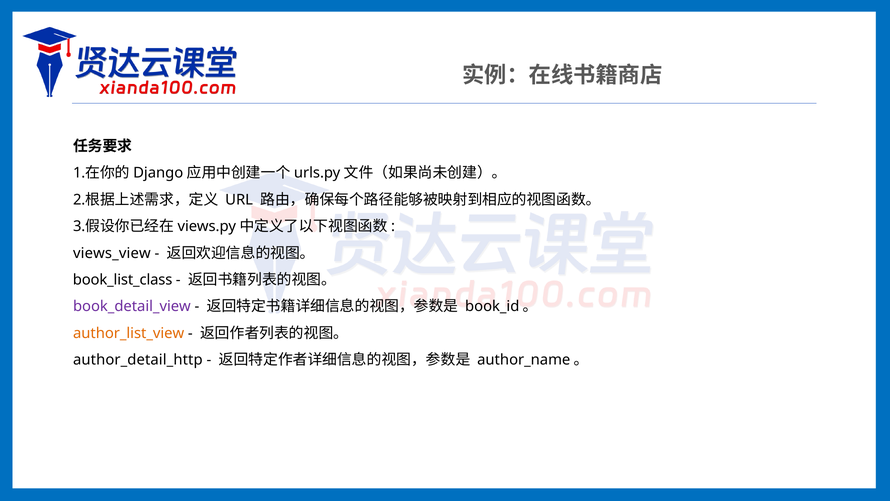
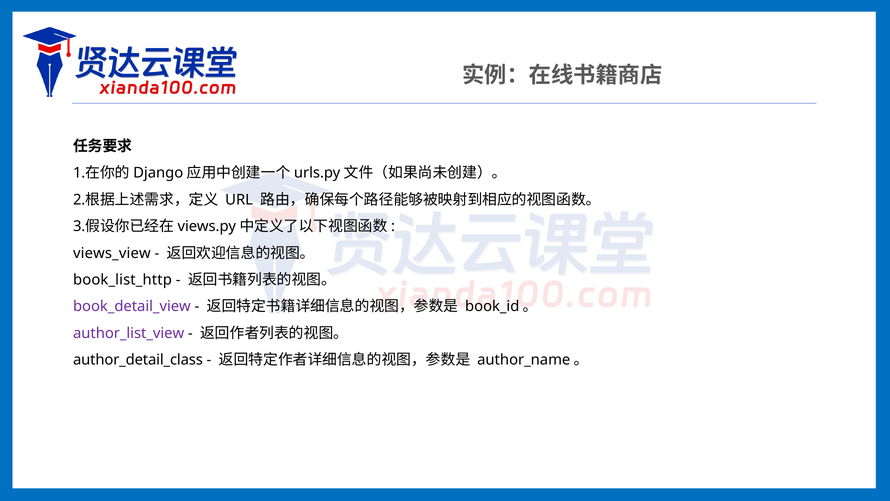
book_list_class: book_list_class -> book_list_http
author_list_view colour: orange -> purple
author_detail_http: author_detail_http -> author_detail_class
